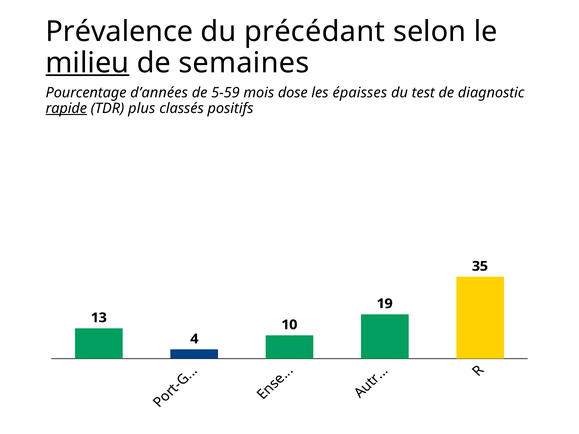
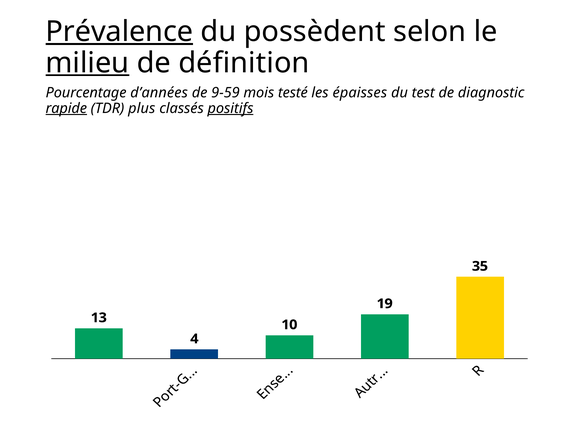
Prévalence underline: none -> present
précédant: précédant -> possèdent
semaines: semaines -> définition
5-59: 5-59 -> 9-59
dose: dose -> testé
positifs underline: none -> present
